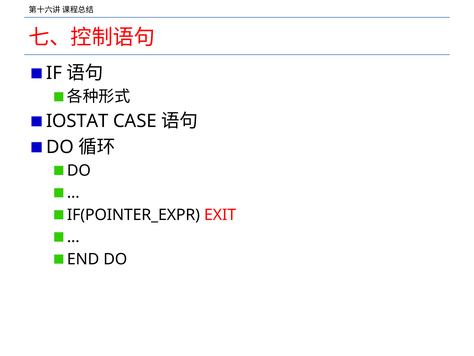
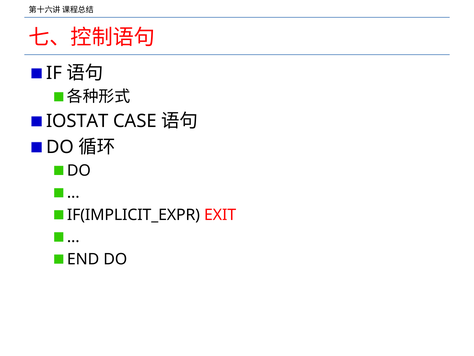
IF(POINTER_EXPR: IF(POINTER_EXPR -> IF(IMPLICIT_EXPR
